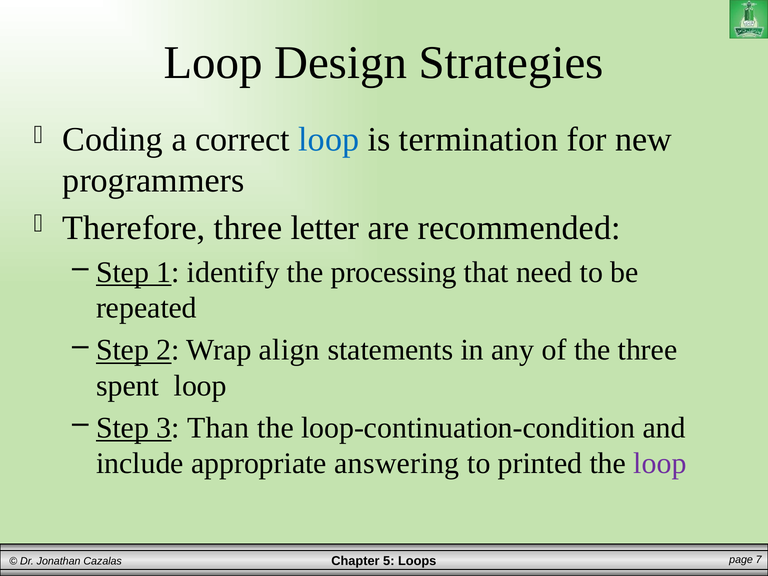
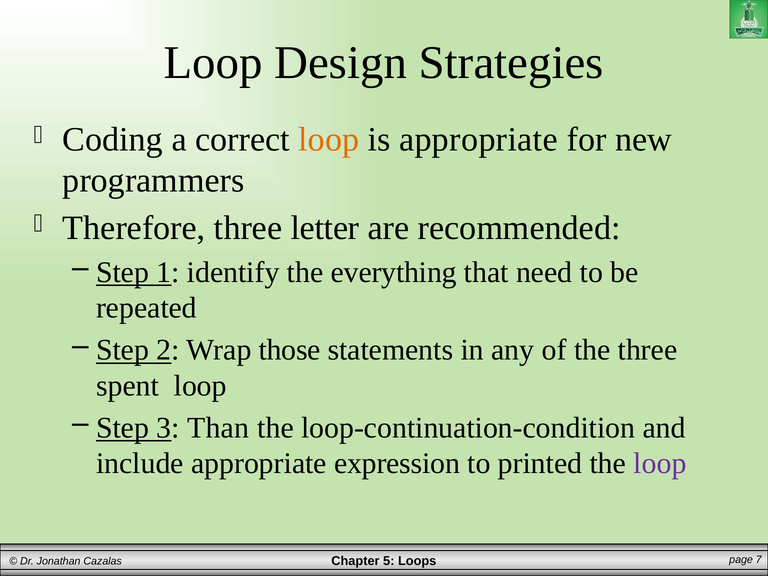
loop at (329, 139) colour: blue -> orange
is termination: termination -> appropriate
processing: processing -> everything
align: align -> those
answering: answering -> expression
